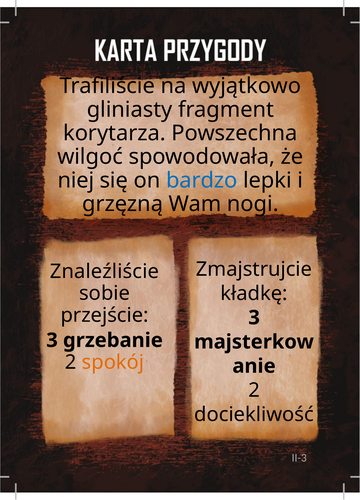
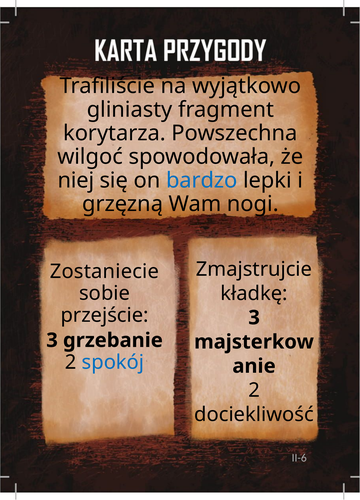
Znaleźliście: Znaleźliście -> Zostaniecie
spokój colour: orange -> blue
II-3: II-3 -> II-6
